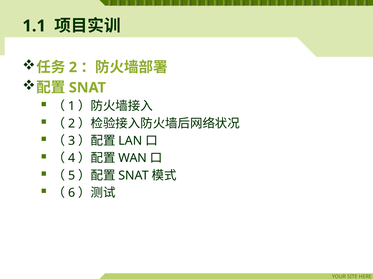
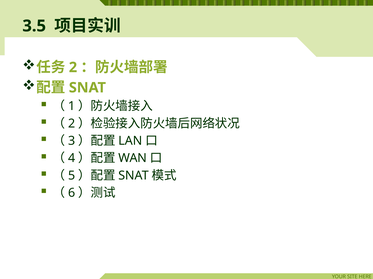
1.1: 1.1 -> 3.5
